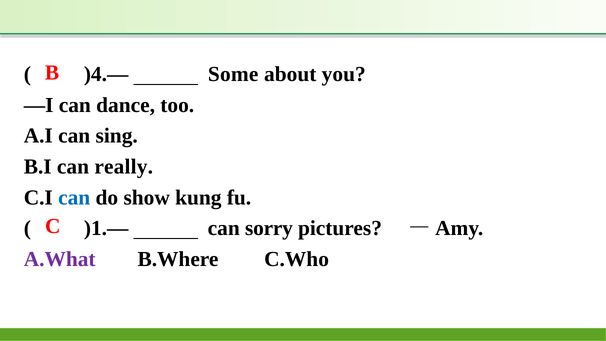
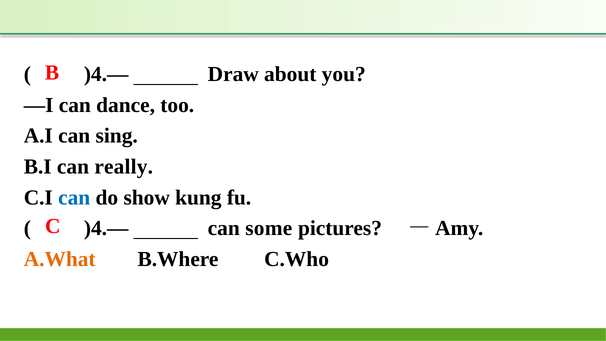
Some: Some -> Draw
)1.— at (106, 228): )1.— -> )4.—
sorry: sorry -> some
A.What colour: purple -> orange
